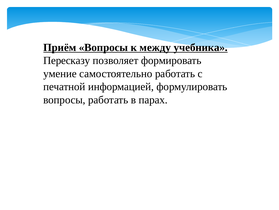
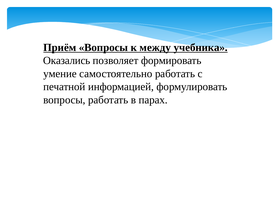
Пересказу: Пересказу -> Оказались
